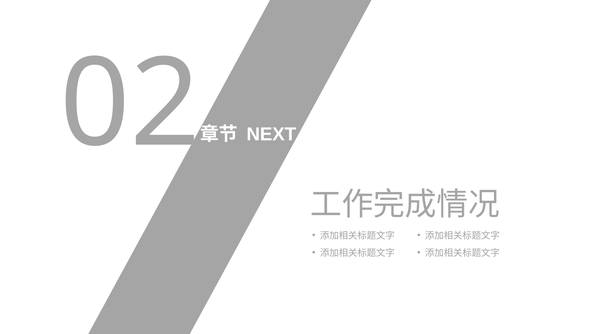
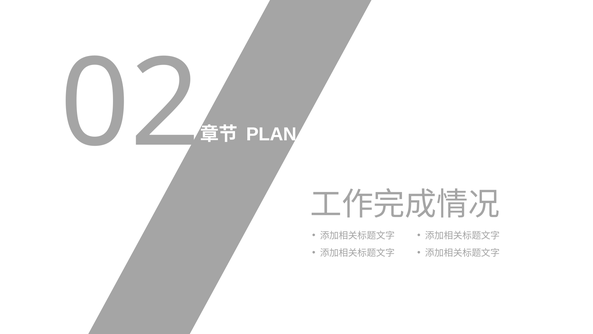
NEXT: NEXT -> PLAN
